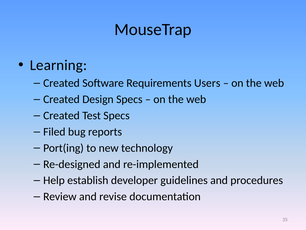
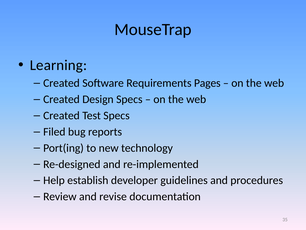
Users: Users -> Pages
